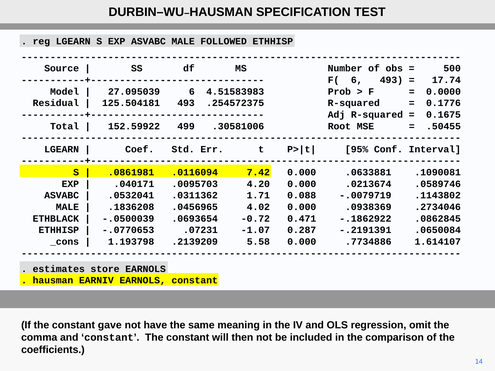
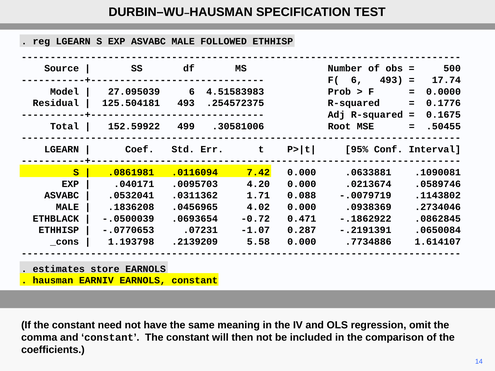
gave: gave -> need
